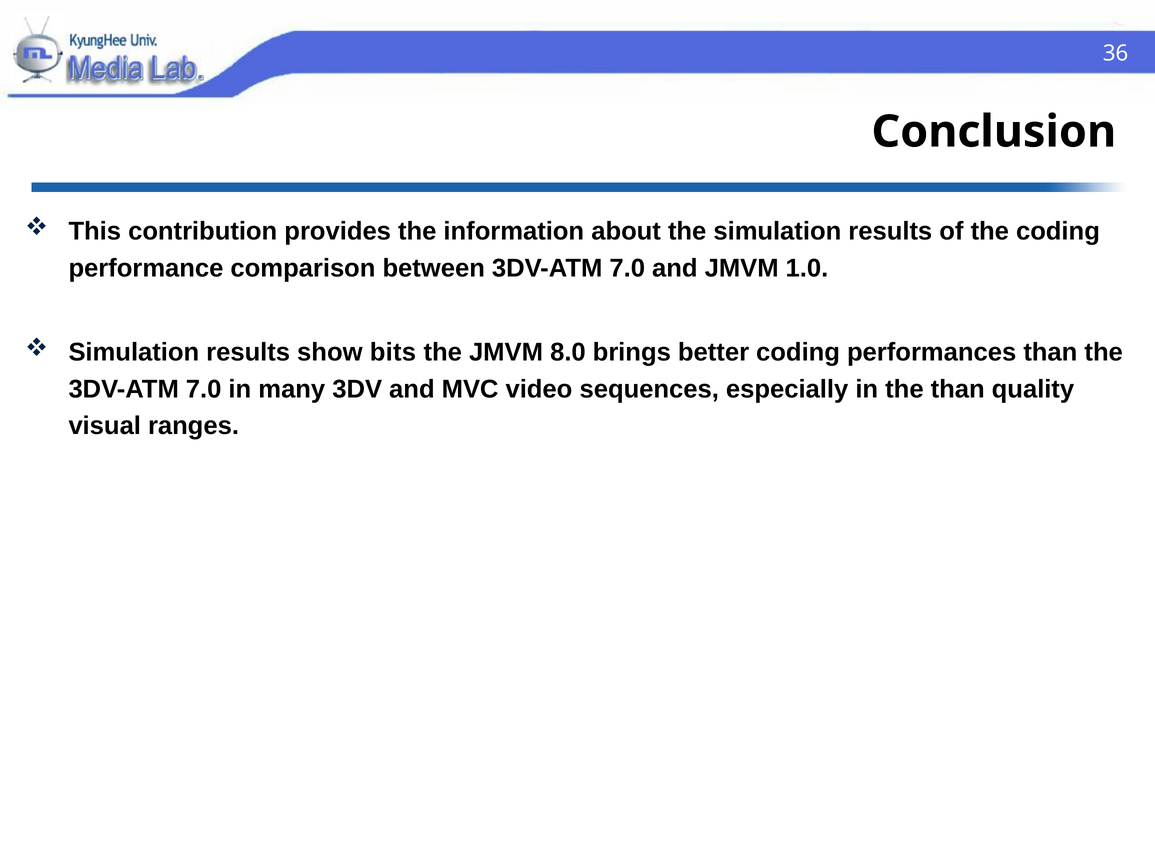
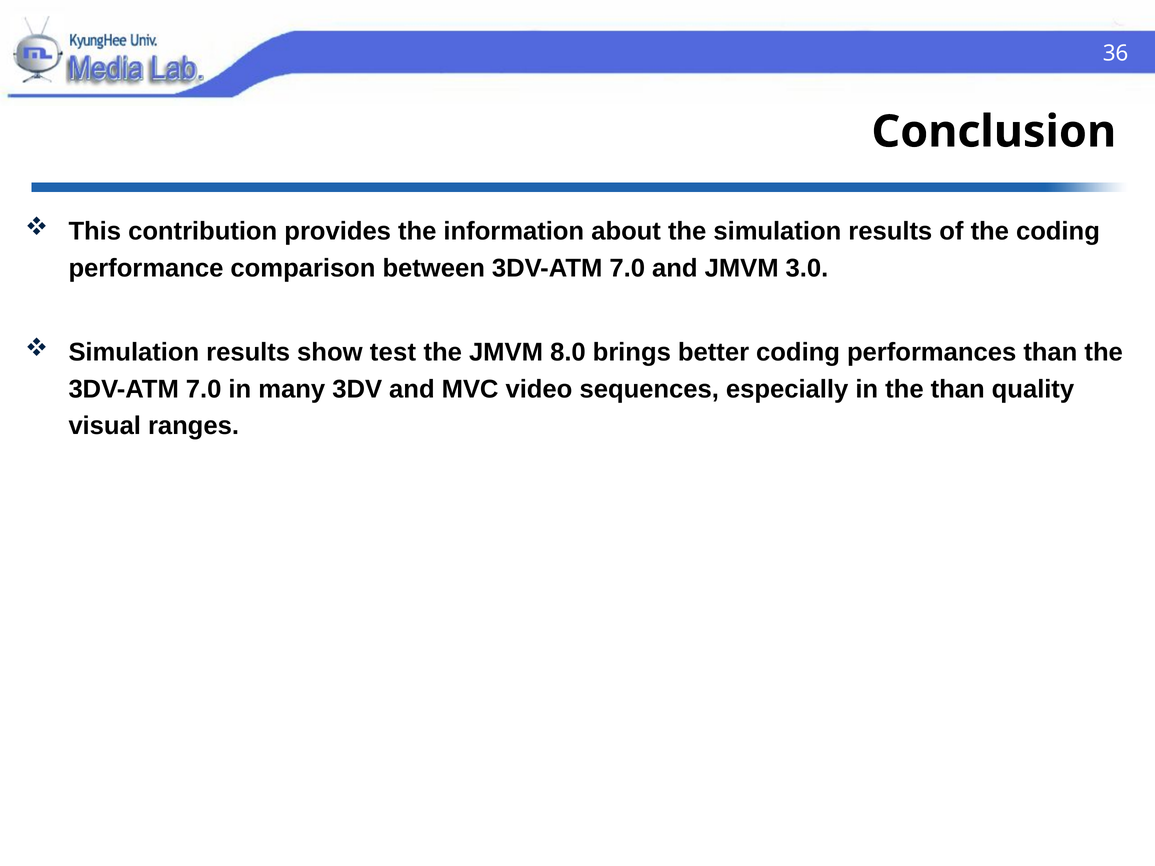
1.0: 1.0 -> 3.0
bits: bits -> test
